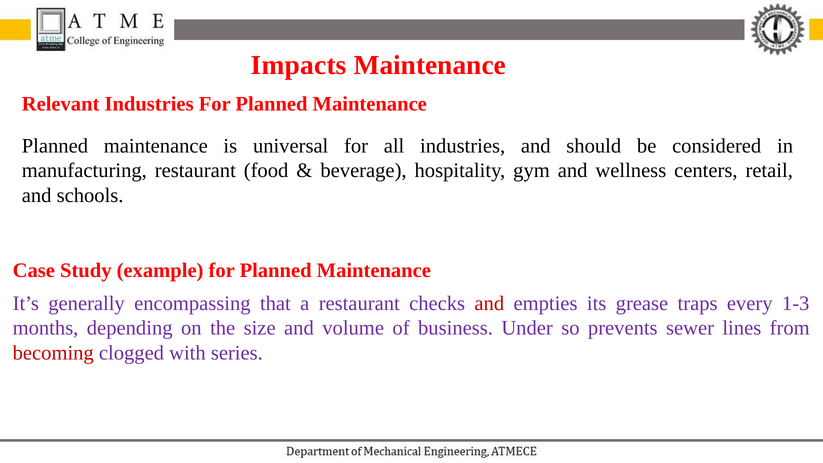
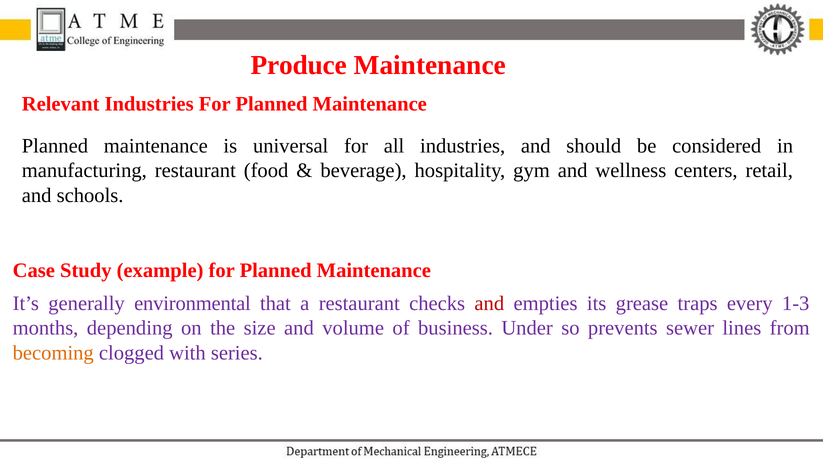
Impacts: Impacts -> Produce
encompassing: encompassing -> environmental
becoming colour: red -> orange
